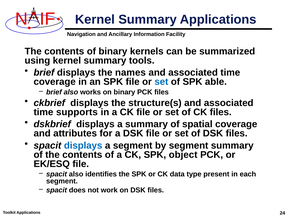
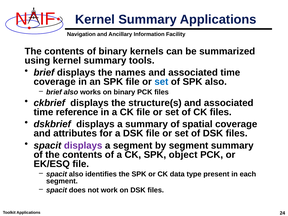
SPK able: able -> also
supports: supports -> reference
displays at (83, 146) colour: blue -> purple
